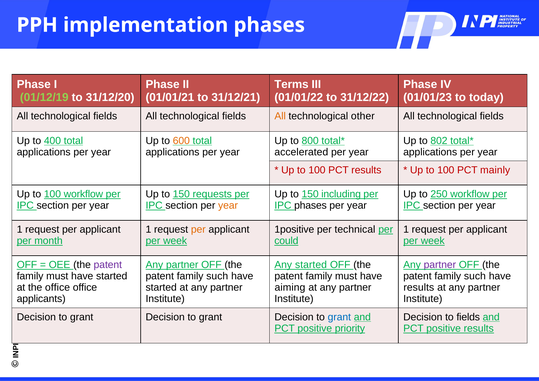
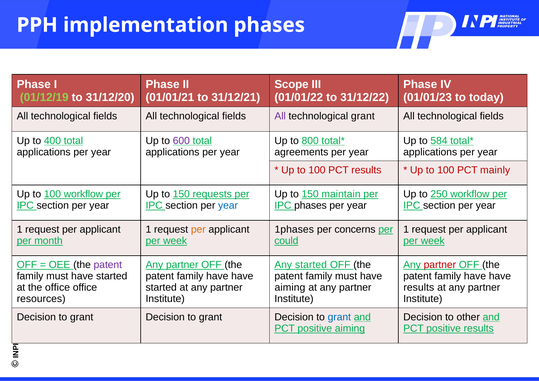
Terms: Terms -> Scope
All at (280, 116) colour: orange -> purple
technological other: other -> grant
600 colour: orange -> purple
802: 802 -> 584
accelerated: accelerated -> agreements
including: including -> maintain
year at (228, 206) colour: orange -> blue
1positive: 1positive -> 1phases
technical: technical -> concerns
partner at (440, 265) colour: purple -> red
such at (217, 276): such -> have
such at (475, 276): such -> have
applicants: applicants -> resources
to fields: fields -> other
positive priority: priority -> aiming
